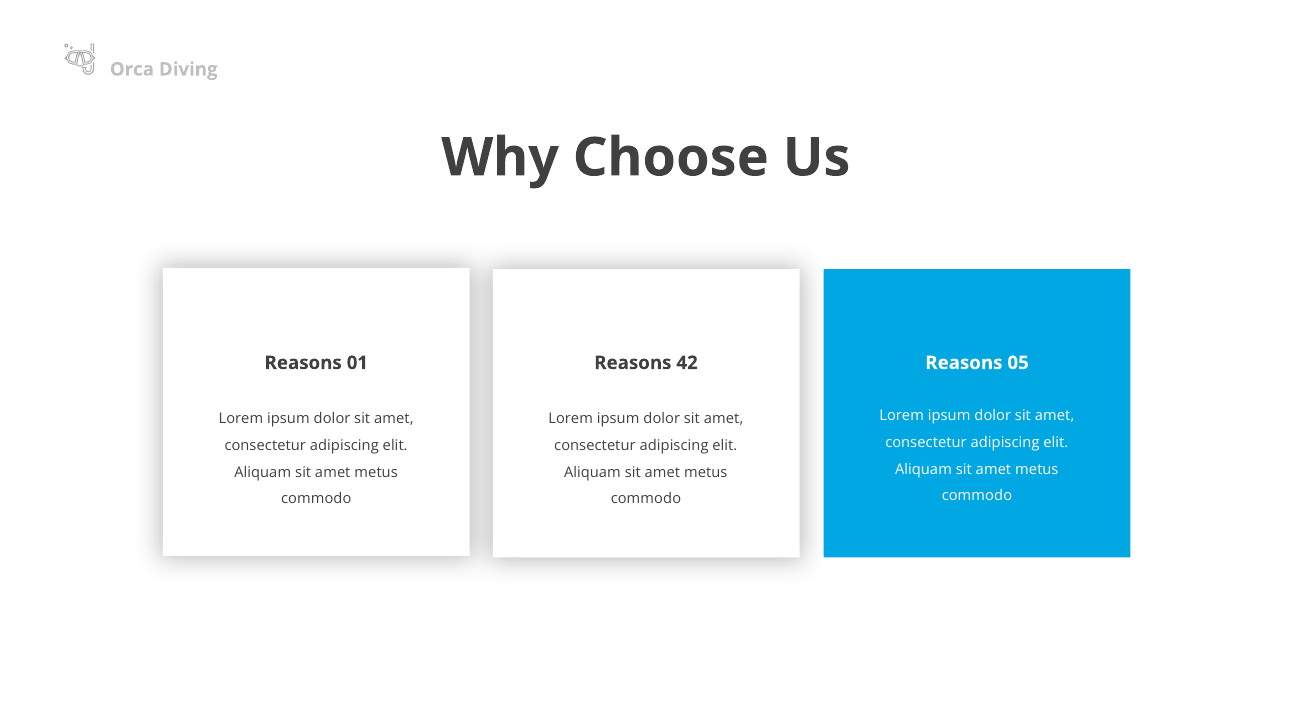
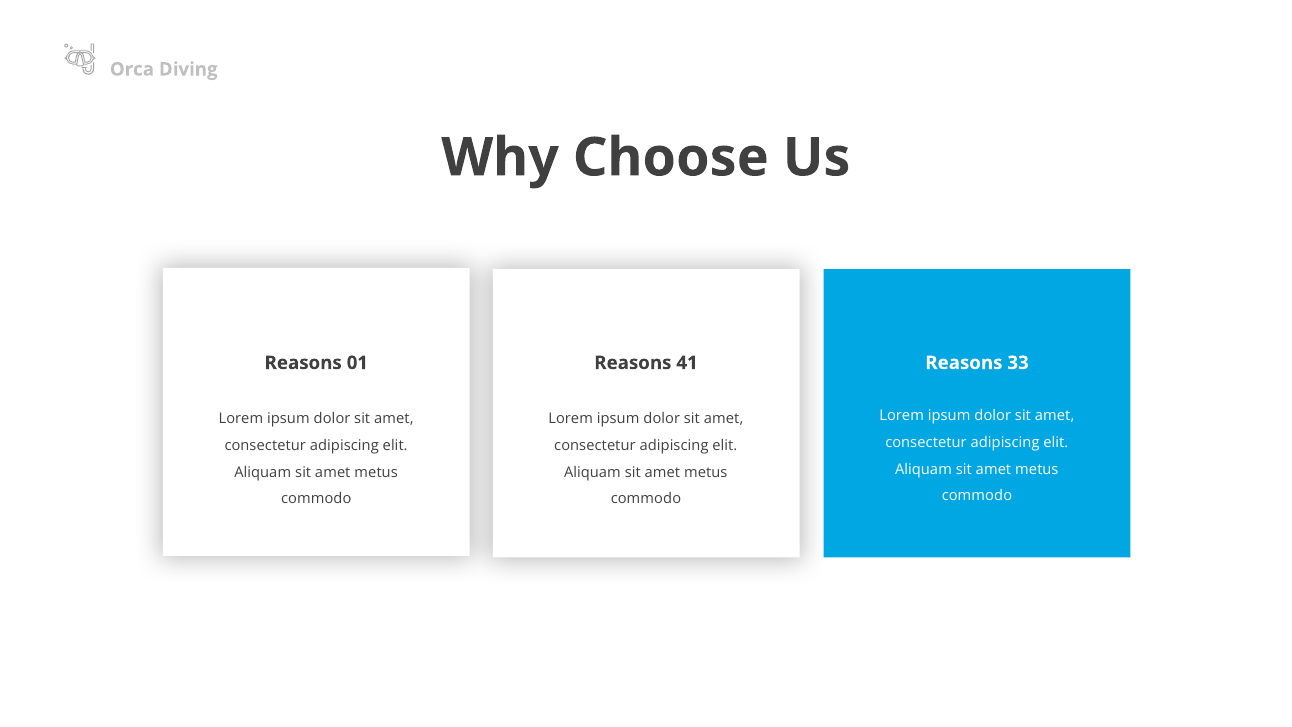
42: 42 -> 41
05: 05 -> 33
